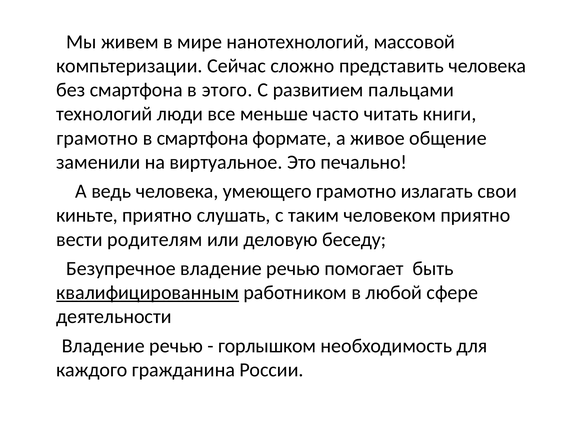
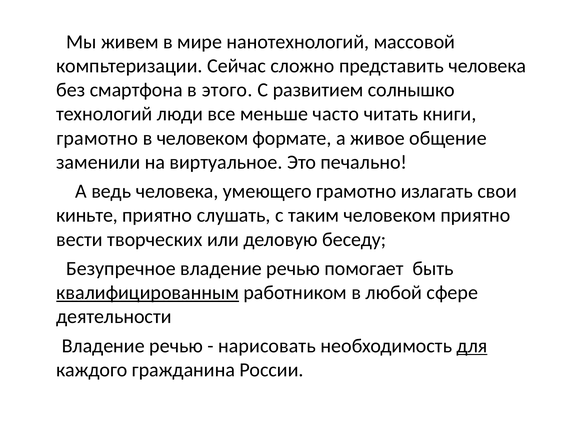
пальцами: пальцами -> солнышко
в смартфона: смартфона -> человеком
родителям: родителям -> творческих
горлышком: горлышком -> нарисовать
для underline: none -> present
